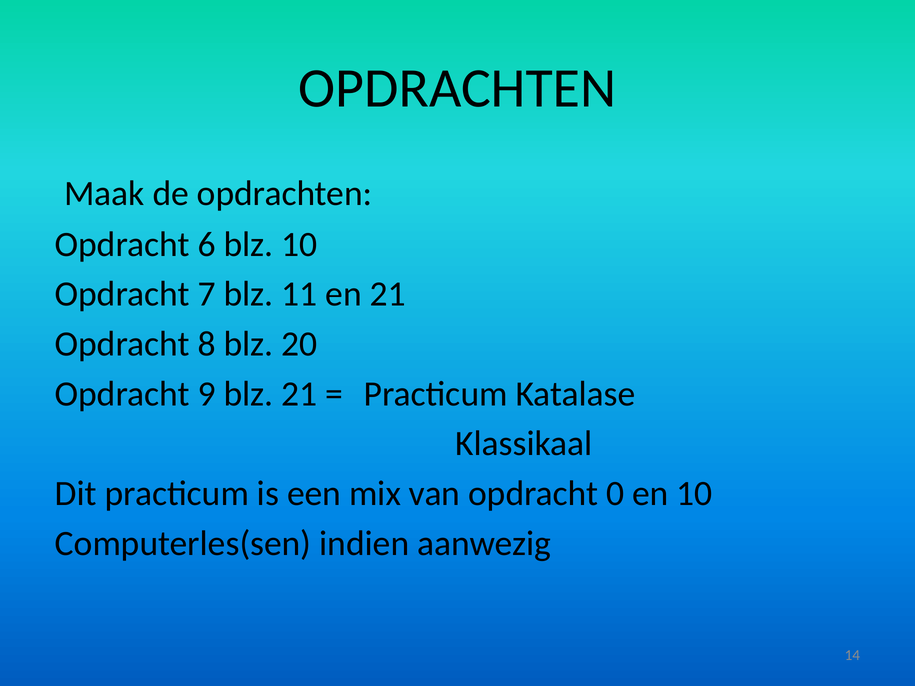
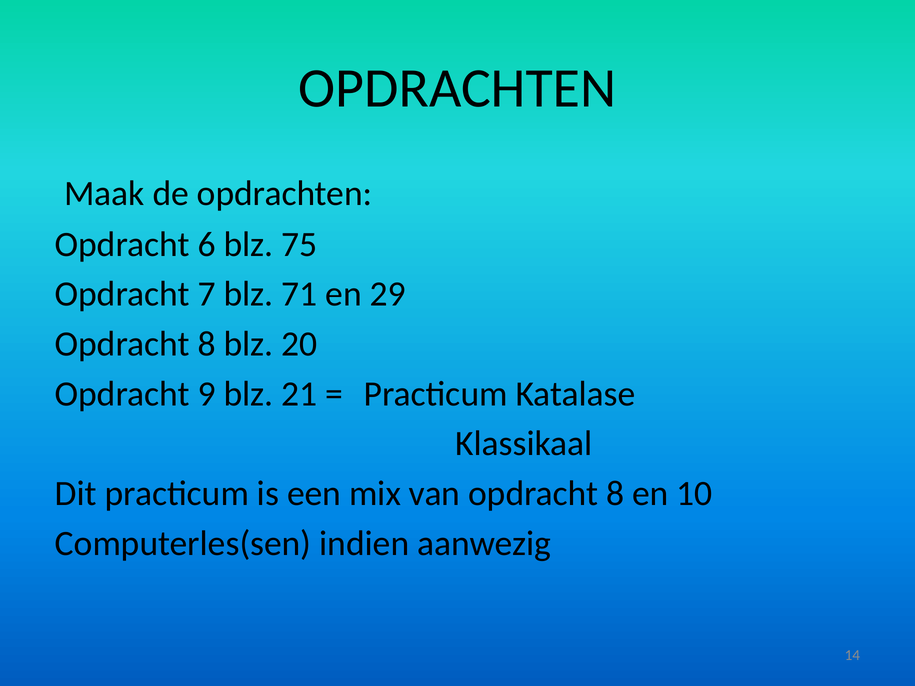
blz 10: 10 -> 75
11: 11 -> 71
en 21: 21 -> 29
van opdracht 0: 0 -> 8
